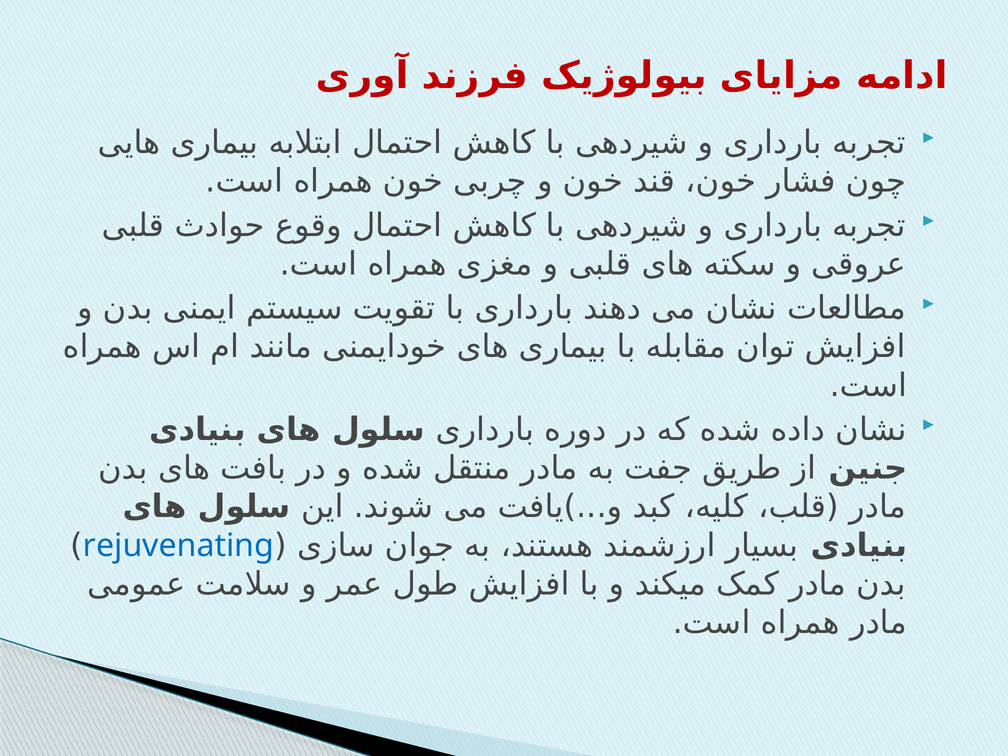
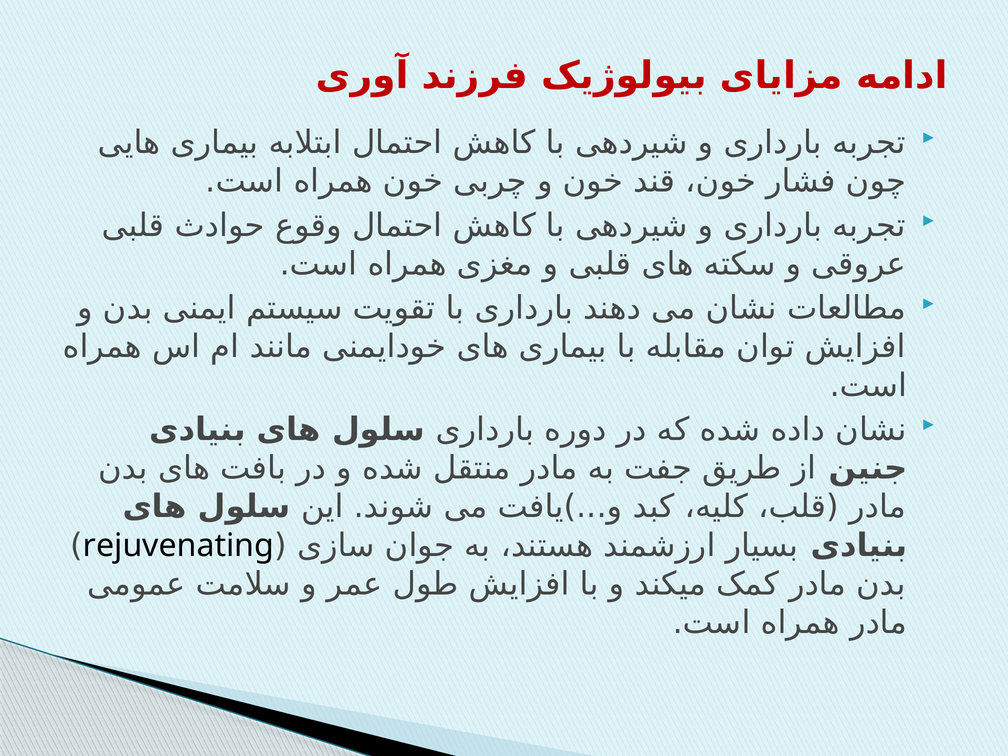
rejuvenating colour: blue -> black
